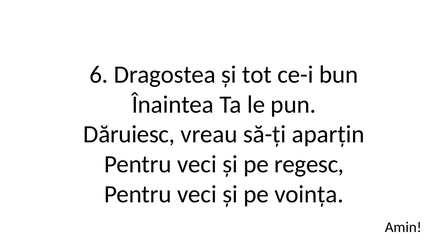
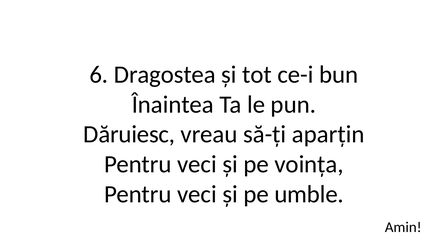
regesc: regesc -> voința
voința: voința -> umble
